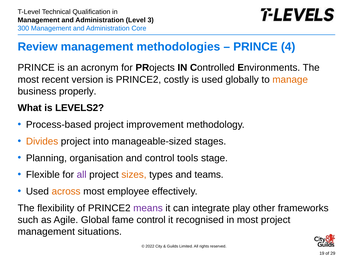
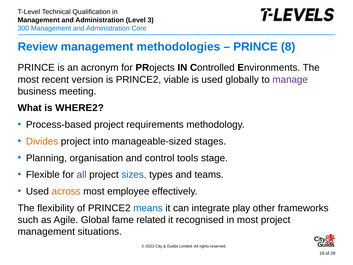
4: 4 -> 8
costly: costly -> viable
manage colour: orange -> purple
properly: properly -> meeting
LEVELS2: LEVELS2 -> WHERE2
improvement: improvement -> requirements
sizes colour: orange -> blue
means colour: purple -> blue
fame control: control -> related
